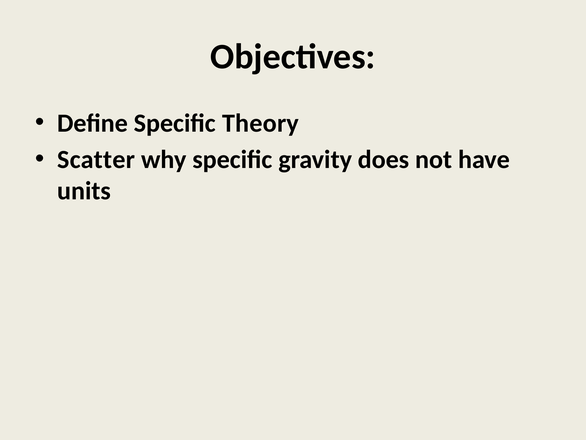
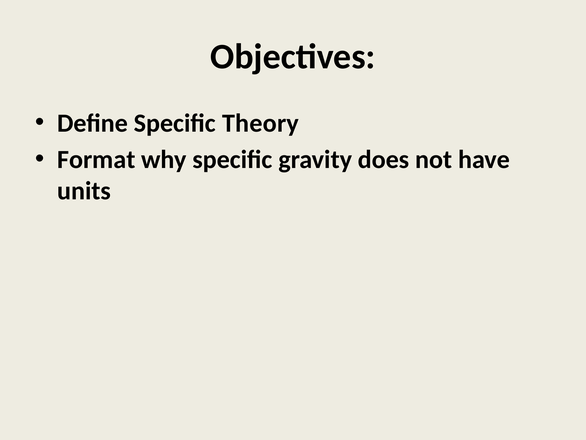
Scatter: Scatter -> Format
